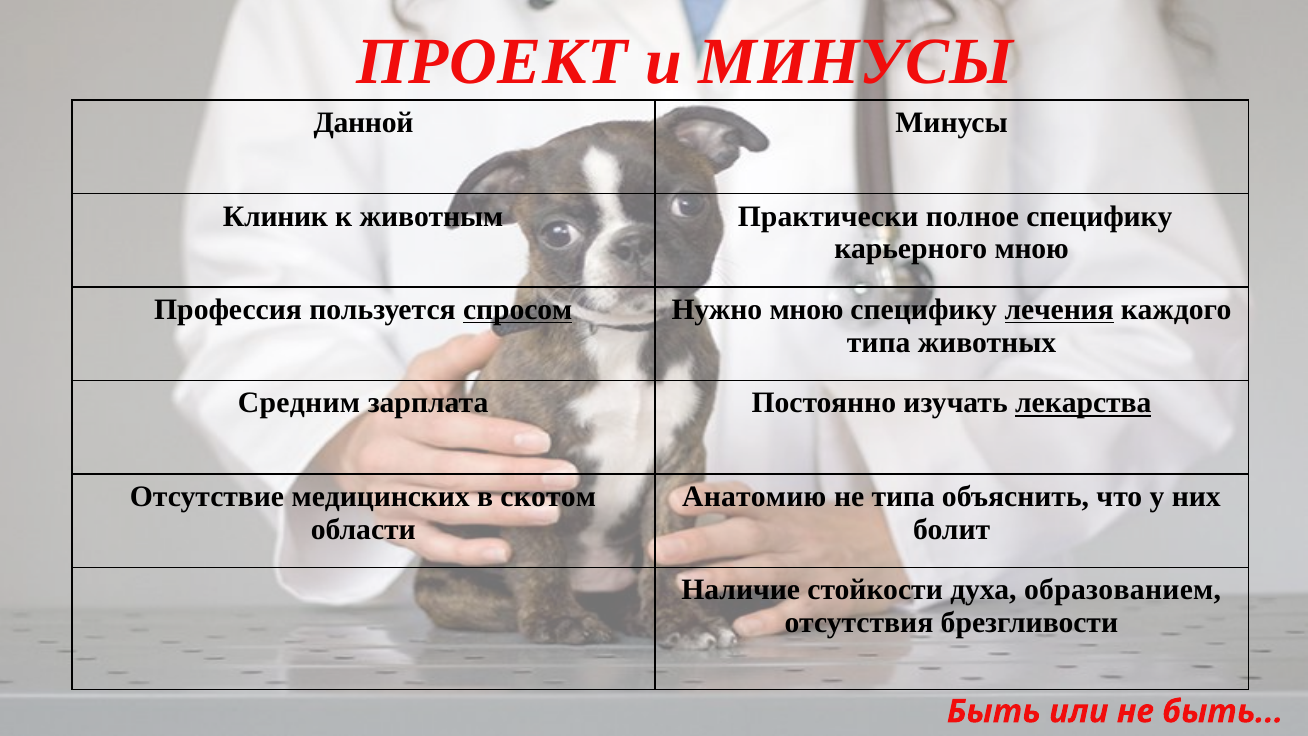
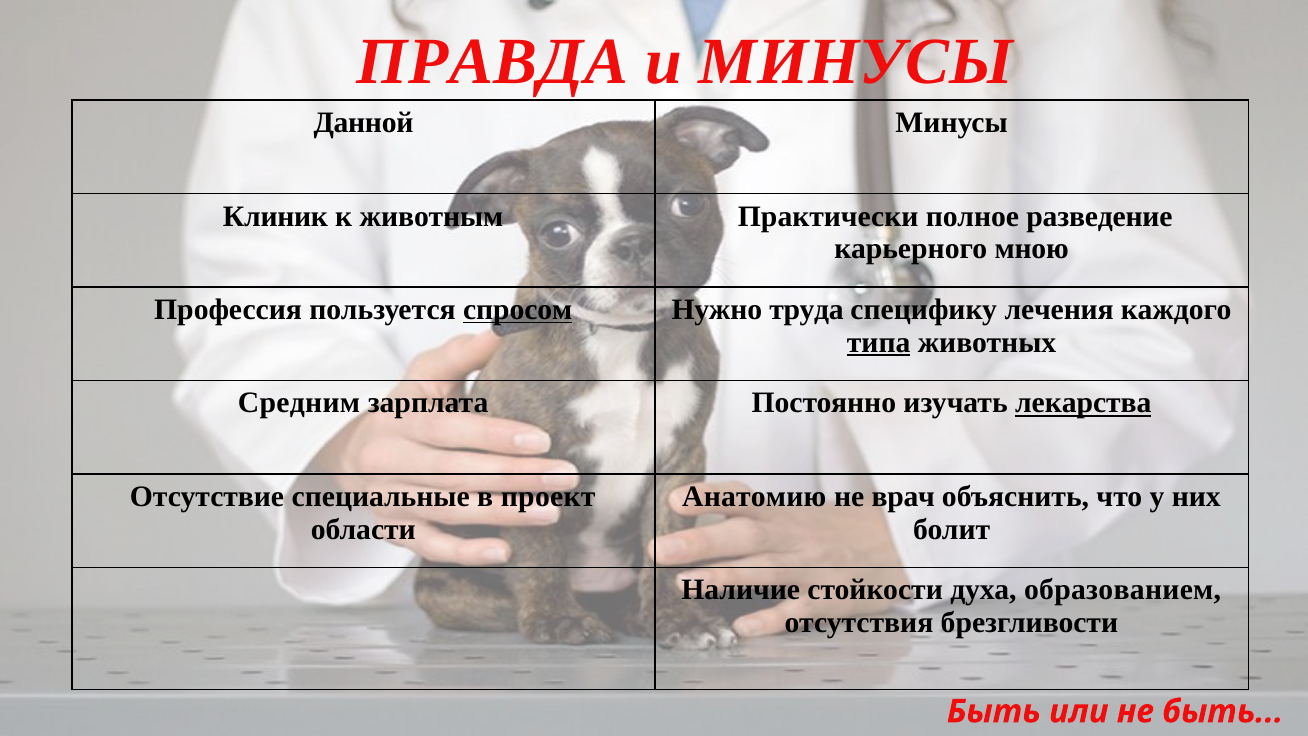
ПРОЕКТ: ПРОЕКТ -> ПРАВДА
полное специфику: специфику -> разведение
Нужно мною: мною -> труда
лечения underline: present -> none
типа at (879, 342) underline: none -> present
медицинских: медицинских -> специальные
скотом: скотом -> проект
не типа: типа -> врач
